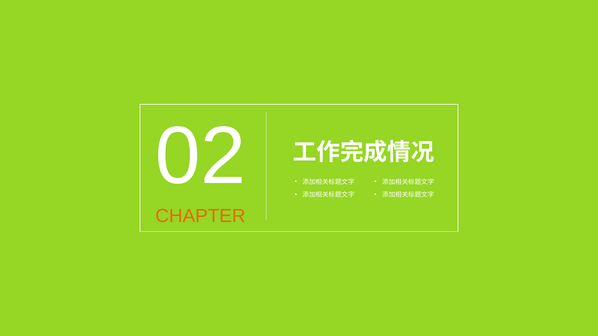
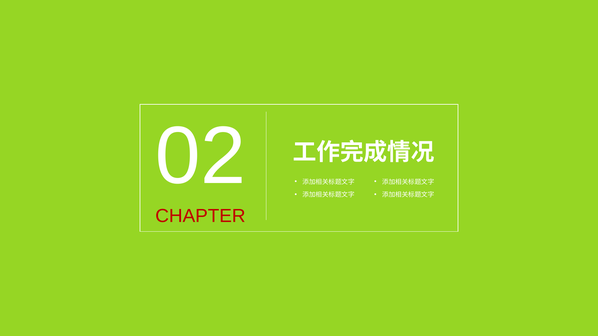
CHAPTER colour: orange -> red
